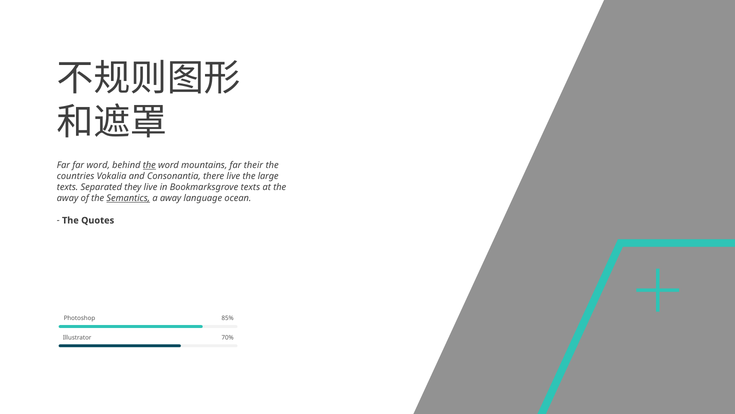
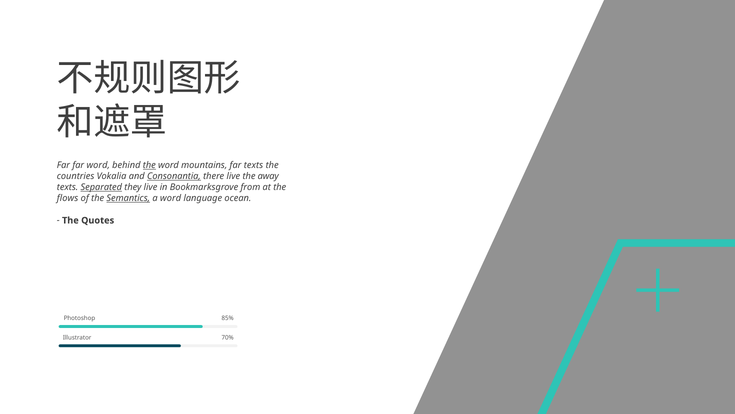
far their: their -> texts
Consonantia underline: none -> present
large: large -> away
Separated underline: none -> present
Bookmarksgrove texts: texts -> from
away at (68, 198): away -> flows
a away: away -> word
